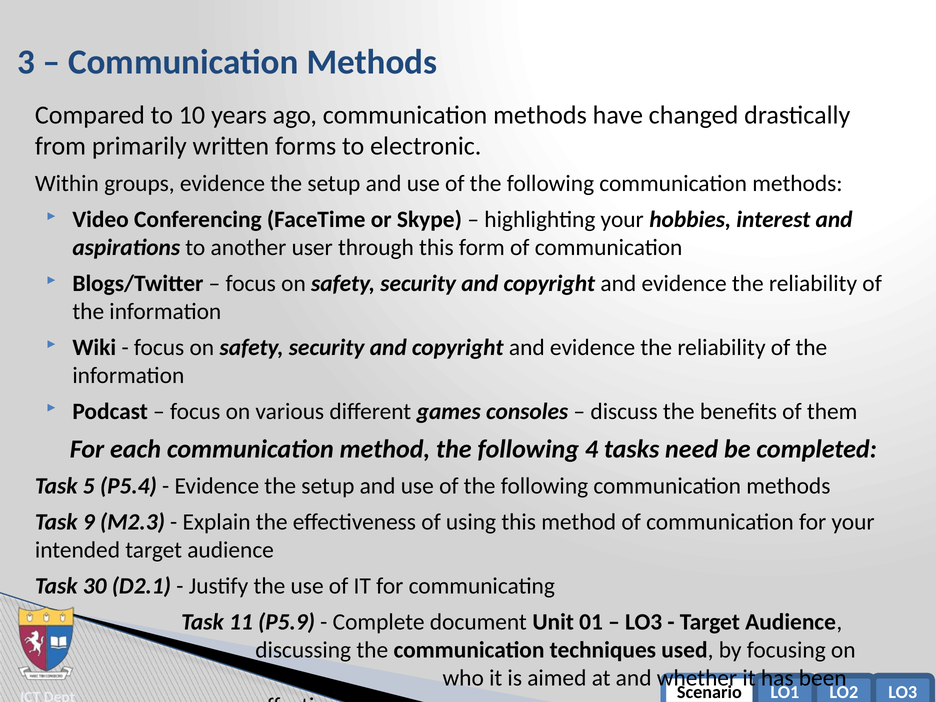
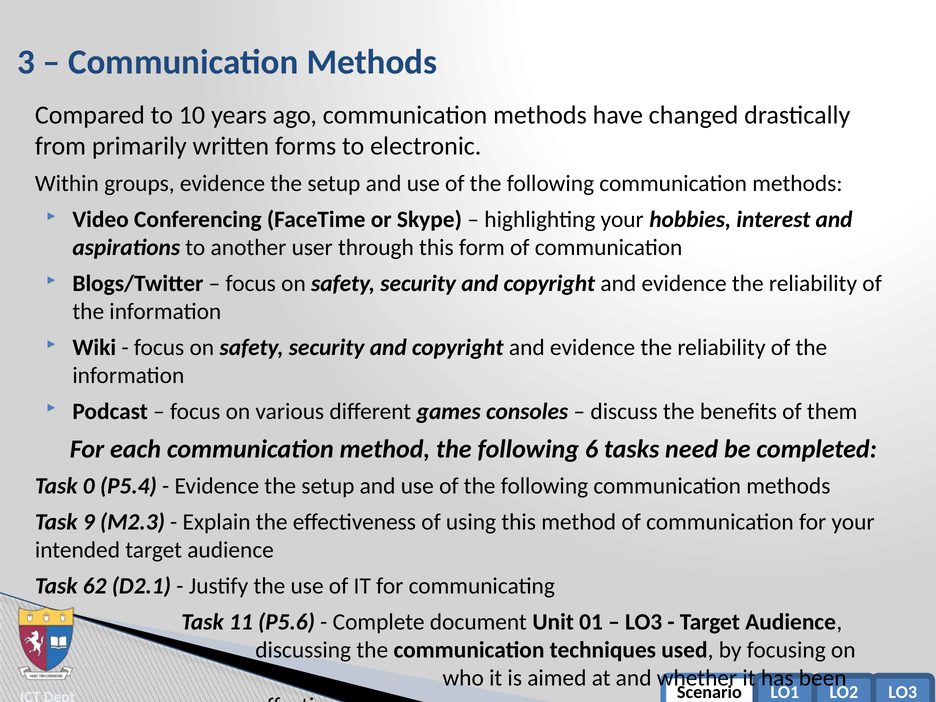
4: 4 -> 6
5: 5 -> 0
30: 30 -> 62
P5.9: P5.9 -> P5.6
